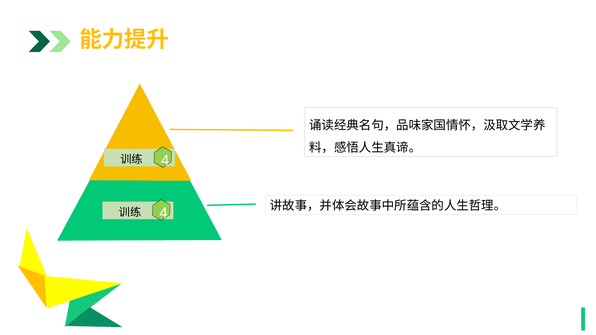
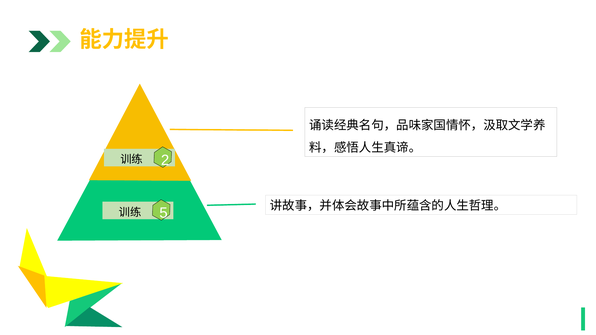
4 at (165, 160): 4 -> 2
4 at (164, 213): 4 -> 5
